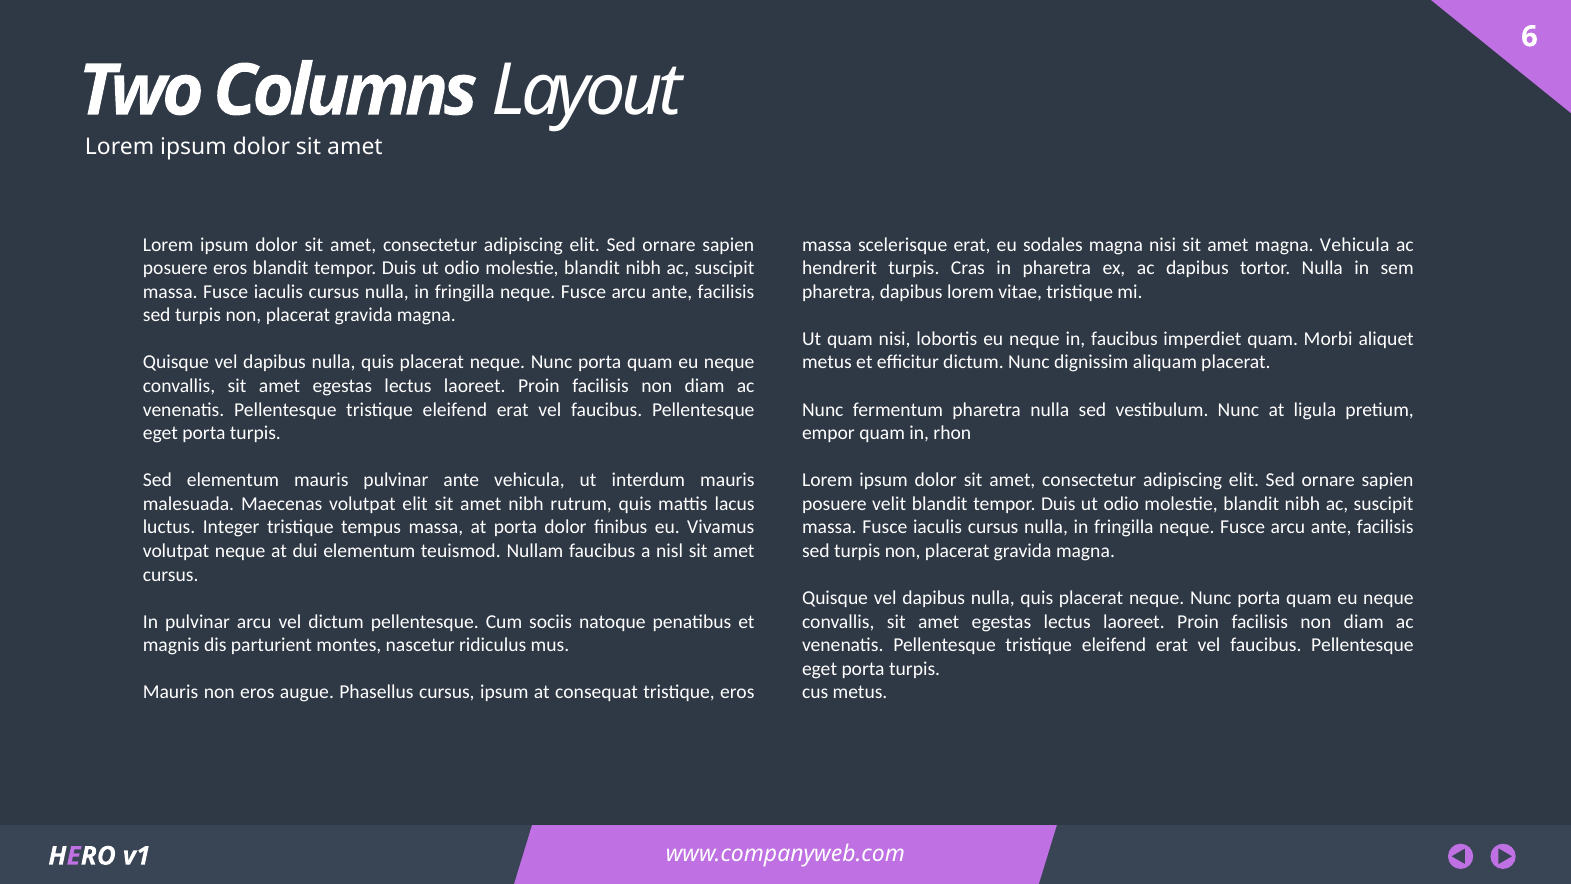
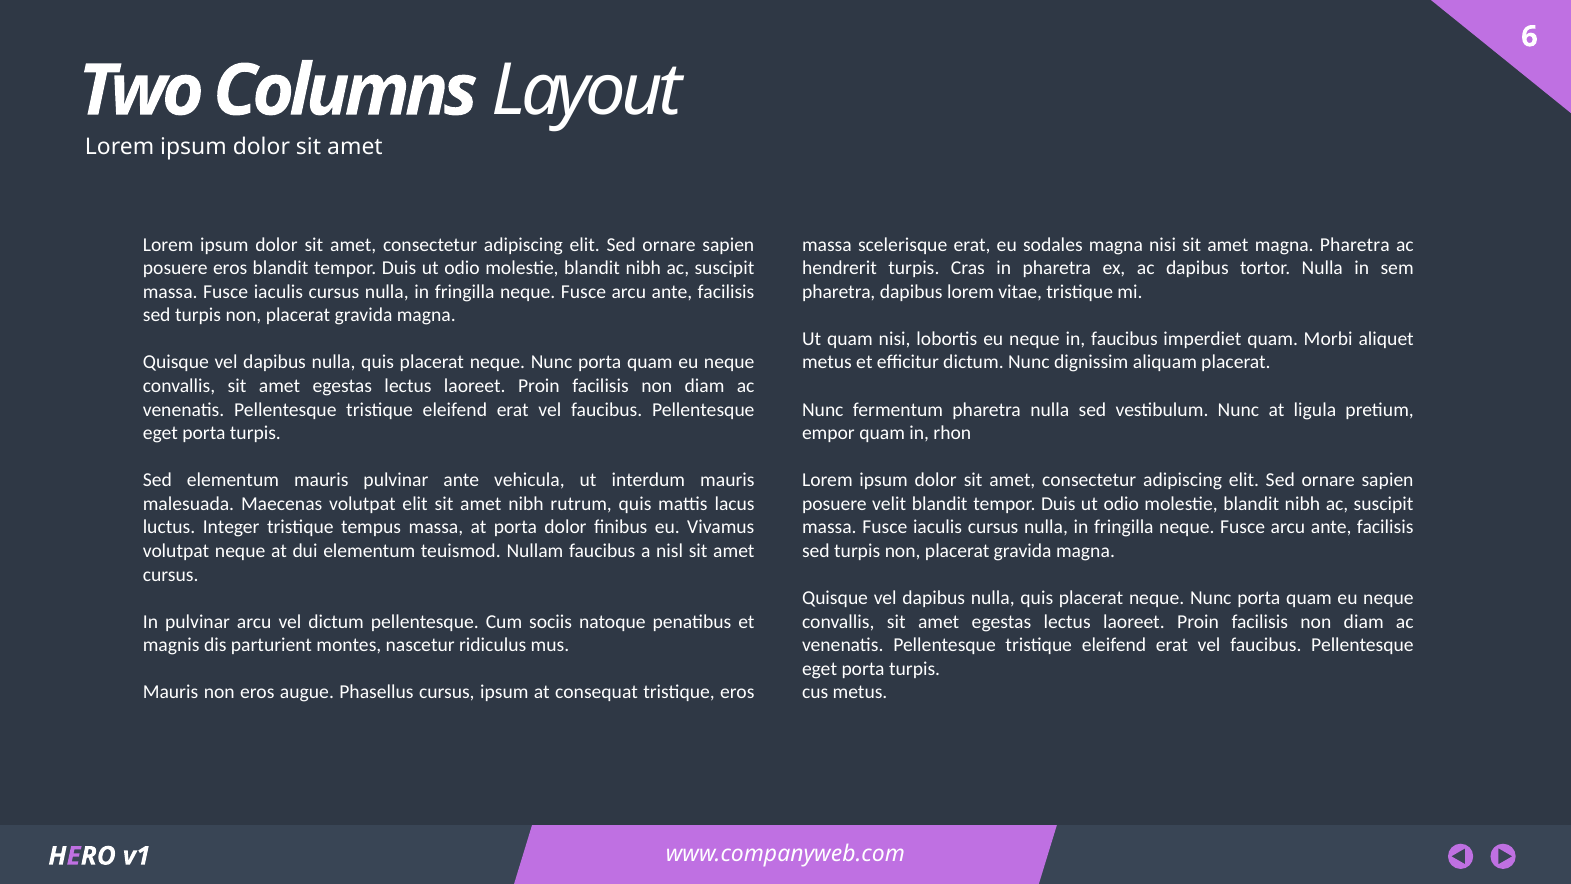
magna Vehicula: Vehicula -> Pharetra
